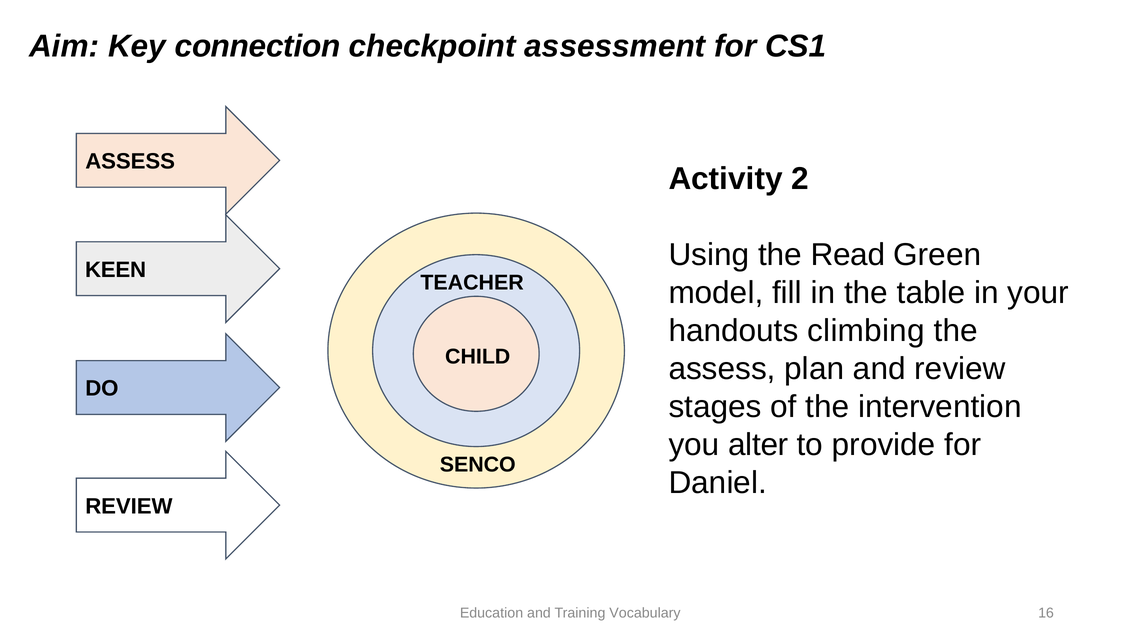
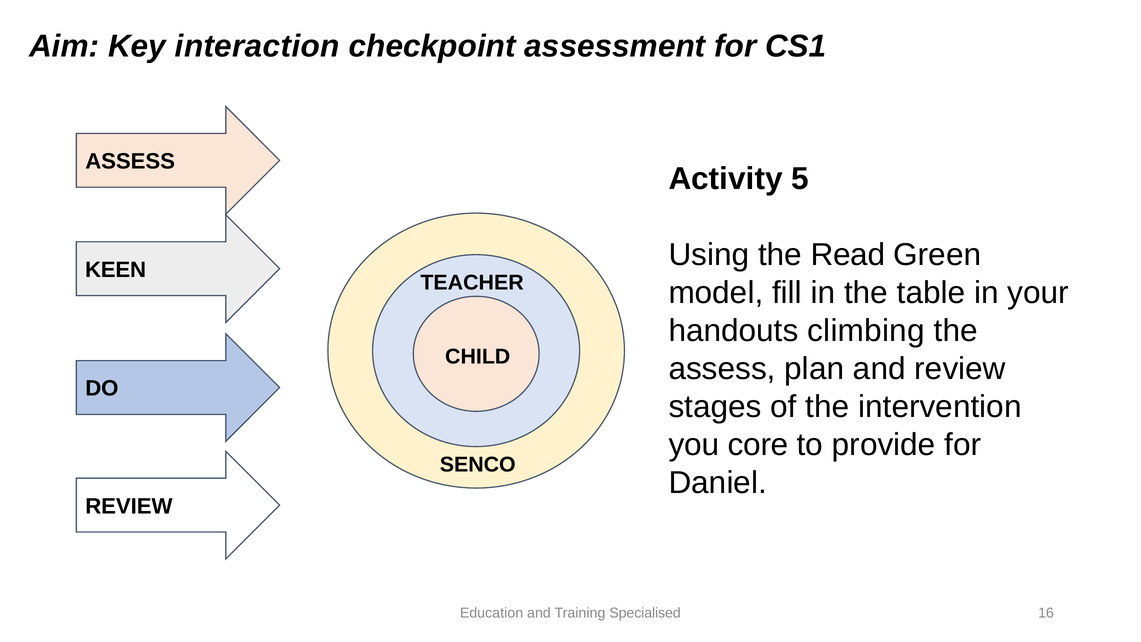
connection: connection -> interaction
2: 2 -> 5
alter: alter -> core
Vocabulary: Vocabulary -> Specialised
